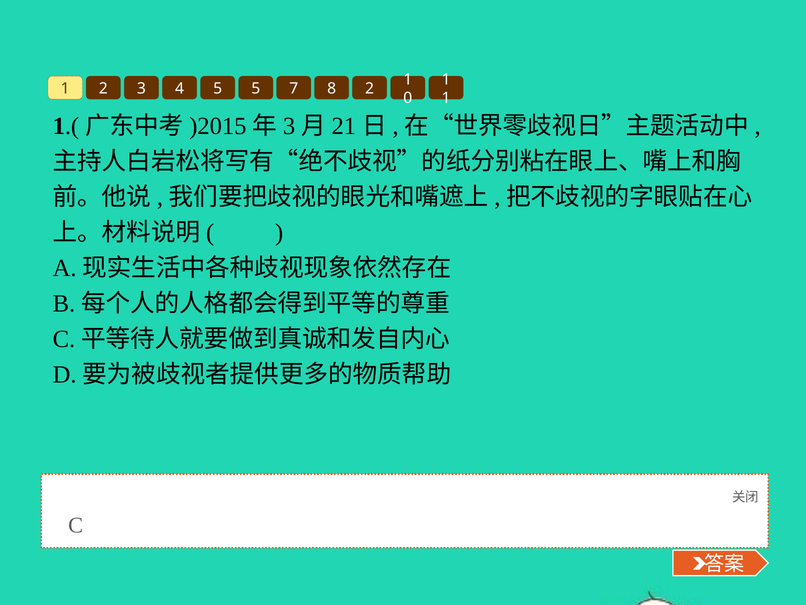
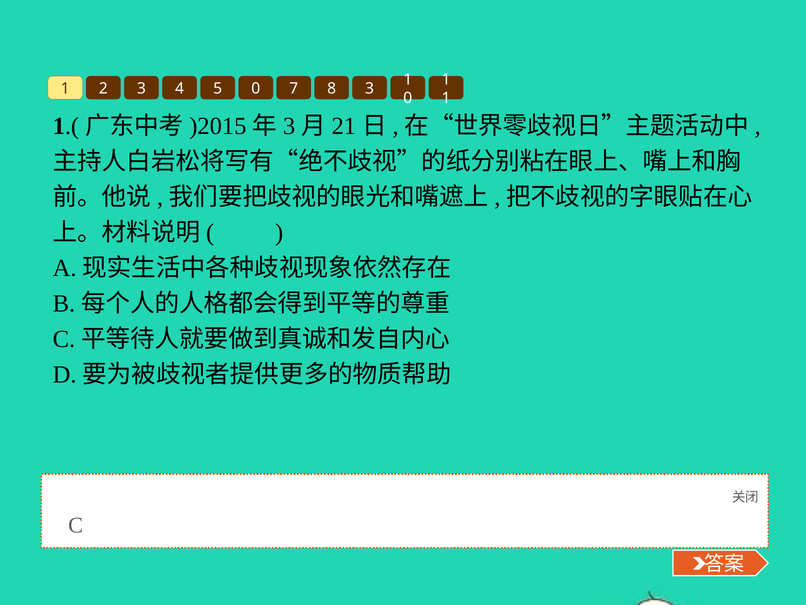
5 5: 5 -> 0
8 2: 2 -> 3
